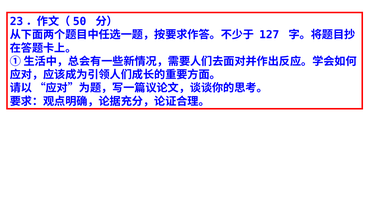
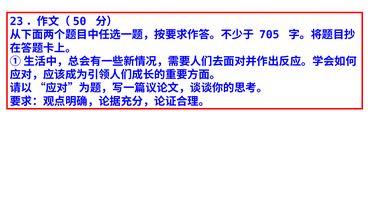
127: 127 -> 705
